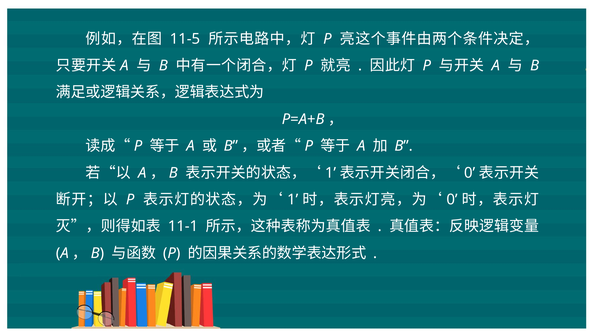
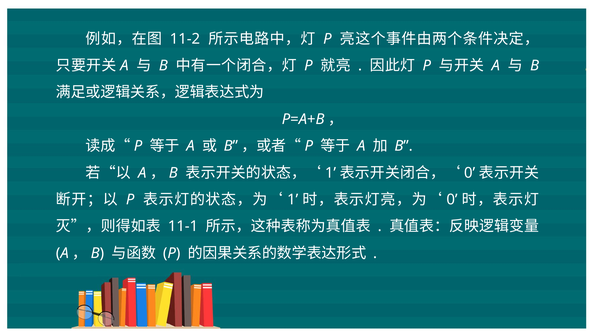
11-5: 11-5 -> 11-2
